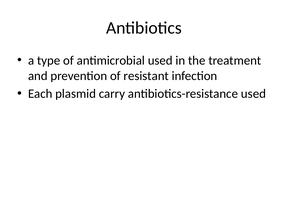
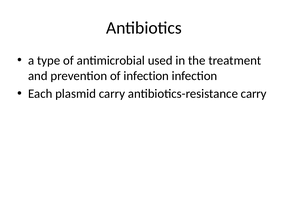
of resistant: resistant -> infection
antibiotics-resistance used: used -> carry
